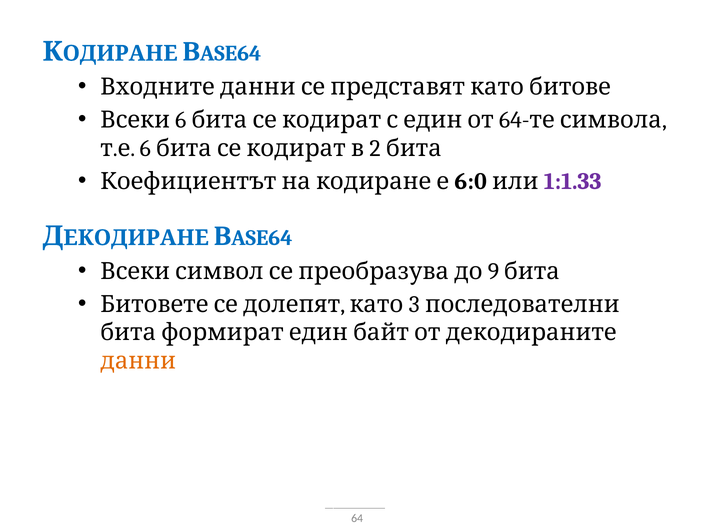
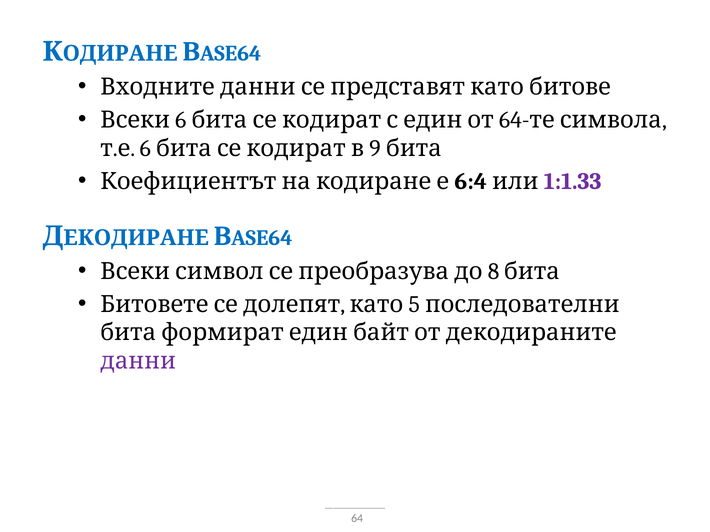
2: 2 -> 9
6:0: 6:0 -> 6:4
9: 9 -> 8
3: 3 -> 5
данни colour: orange -> purple
